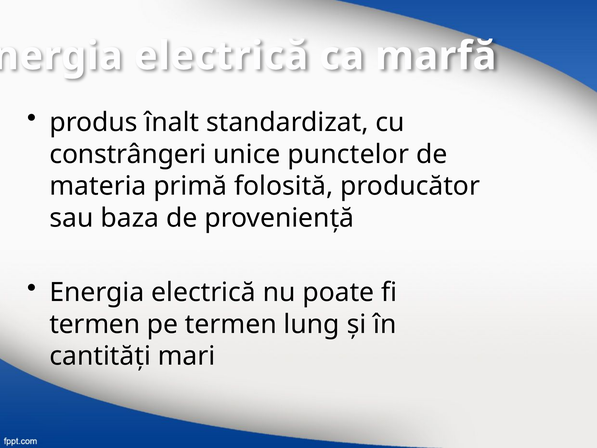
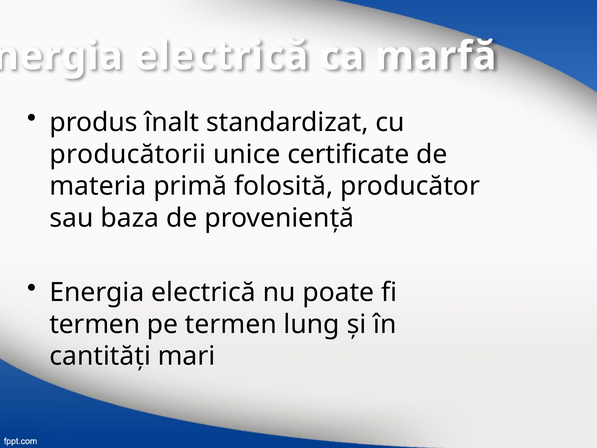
constrângeri: constrângeri -> producătorii
punctelor: punctelor -> certificate
